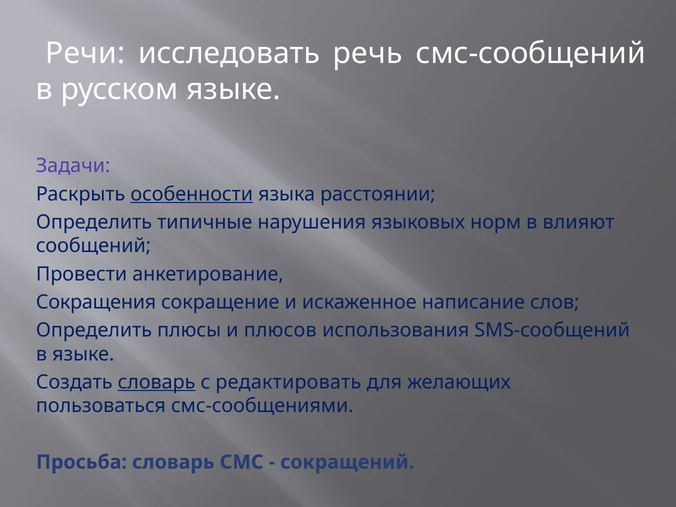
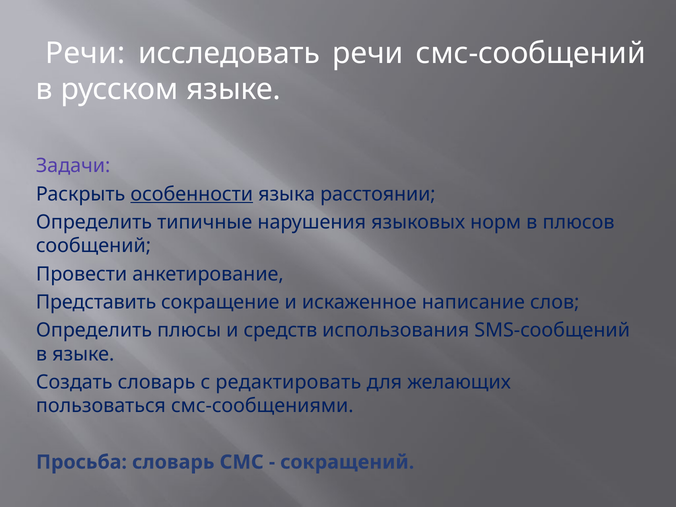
исследовать речь: речь -> речи
влияют: влияют -> плюсов
Сокращения: Сокращения -> Представить
плюсов: плюсов -> средств
словарь at (157, 382) underline: present -> none
